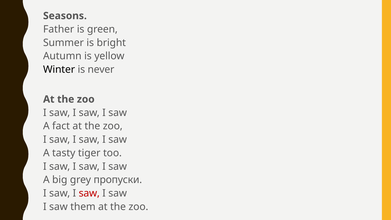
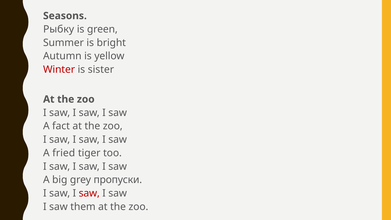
Father: Father -> Рыбку
Winter colour: black -> red
never: never -> sister
tasty: tasty -> fried
